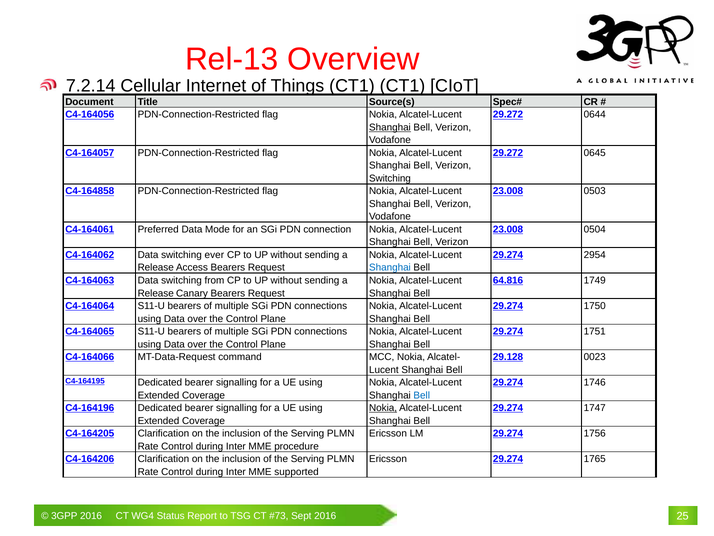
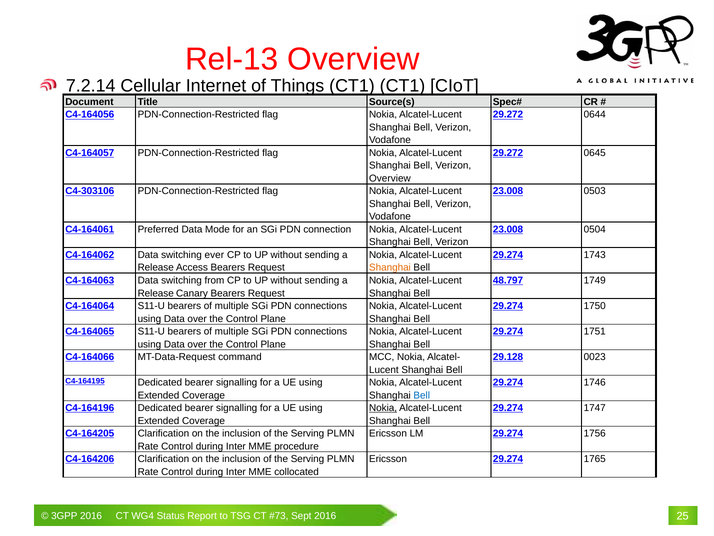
Shanghai at (390, 127) underline: present -> none
Switching at (390, 178): Switching -> Overview
C4-164858: C4-164858 -> C4-303106
2954: 2954 -> 1743
Shanghai at (390, 267) colour: blue -> orange
64.816: 64.816 -> 48.797
supported: supported -> collocated
